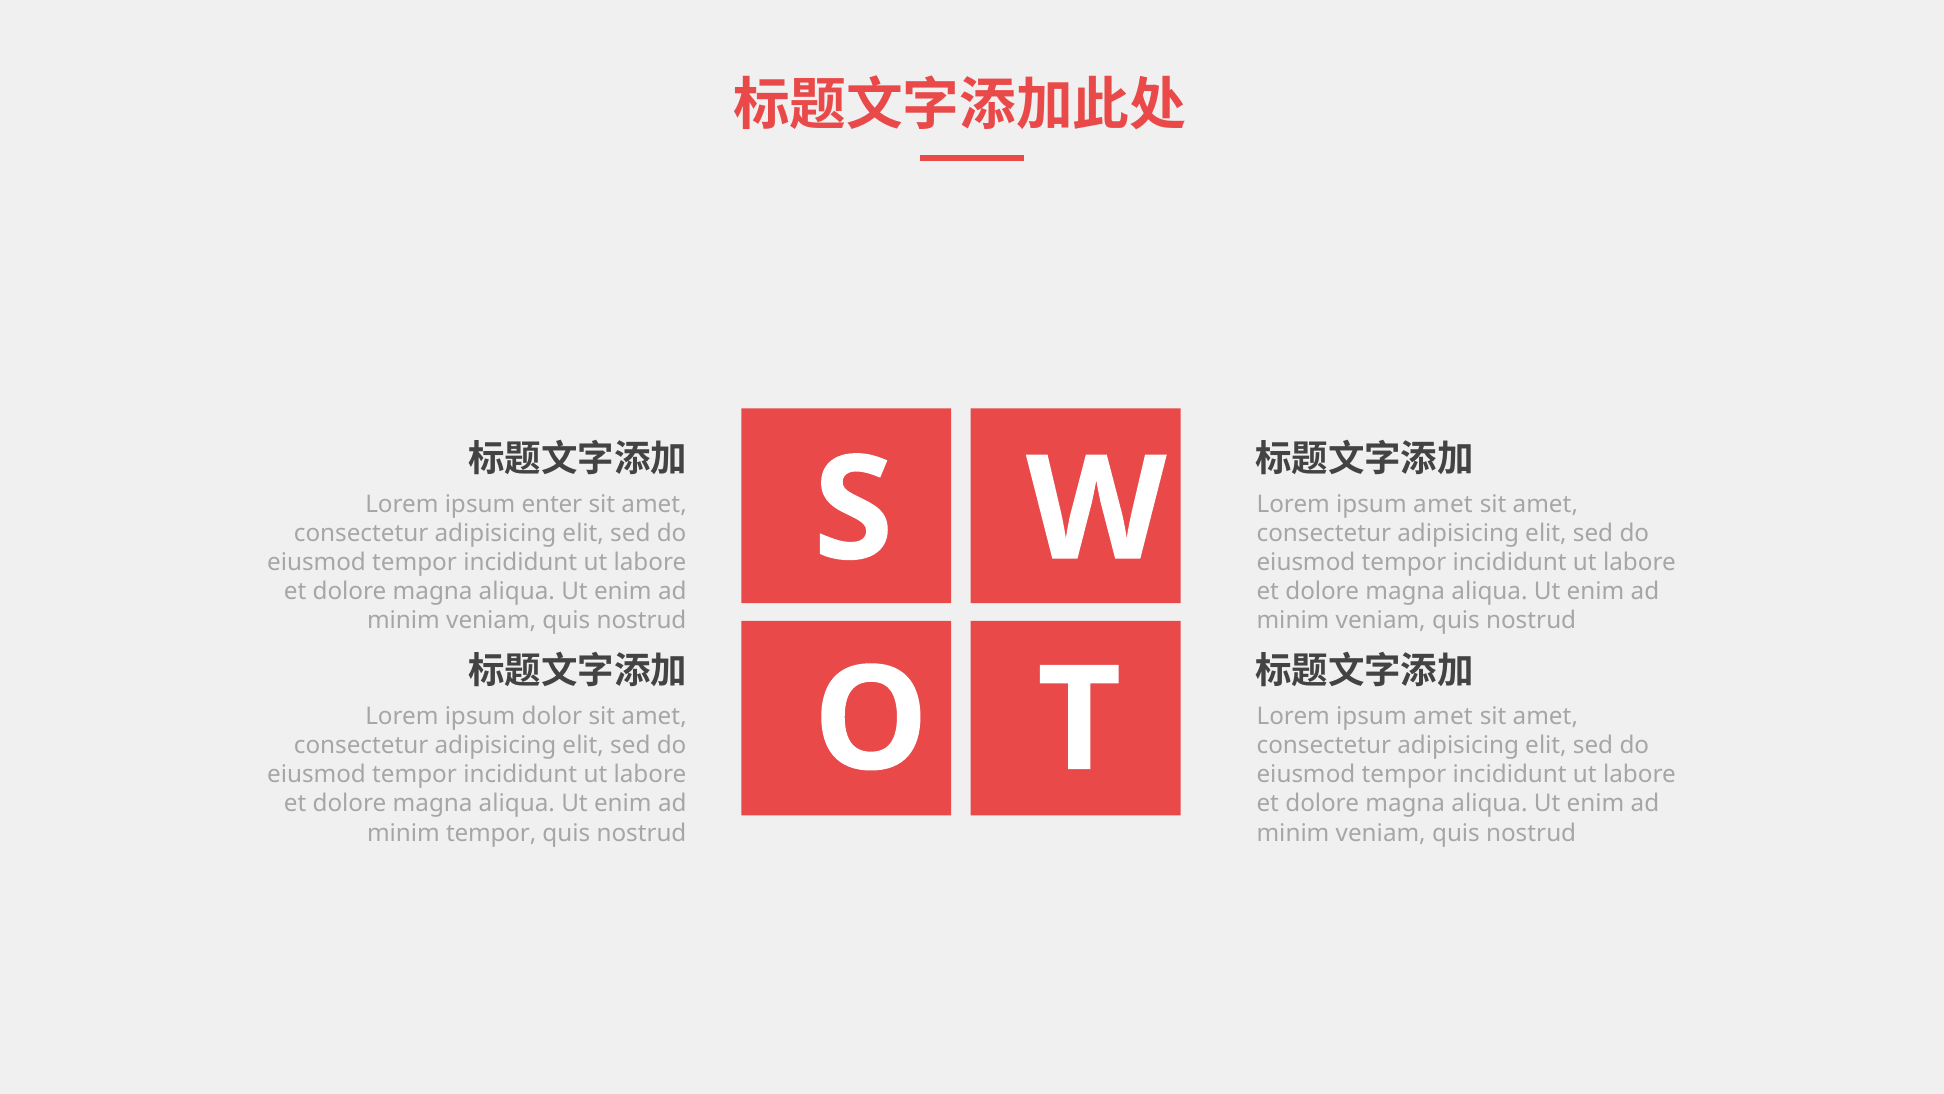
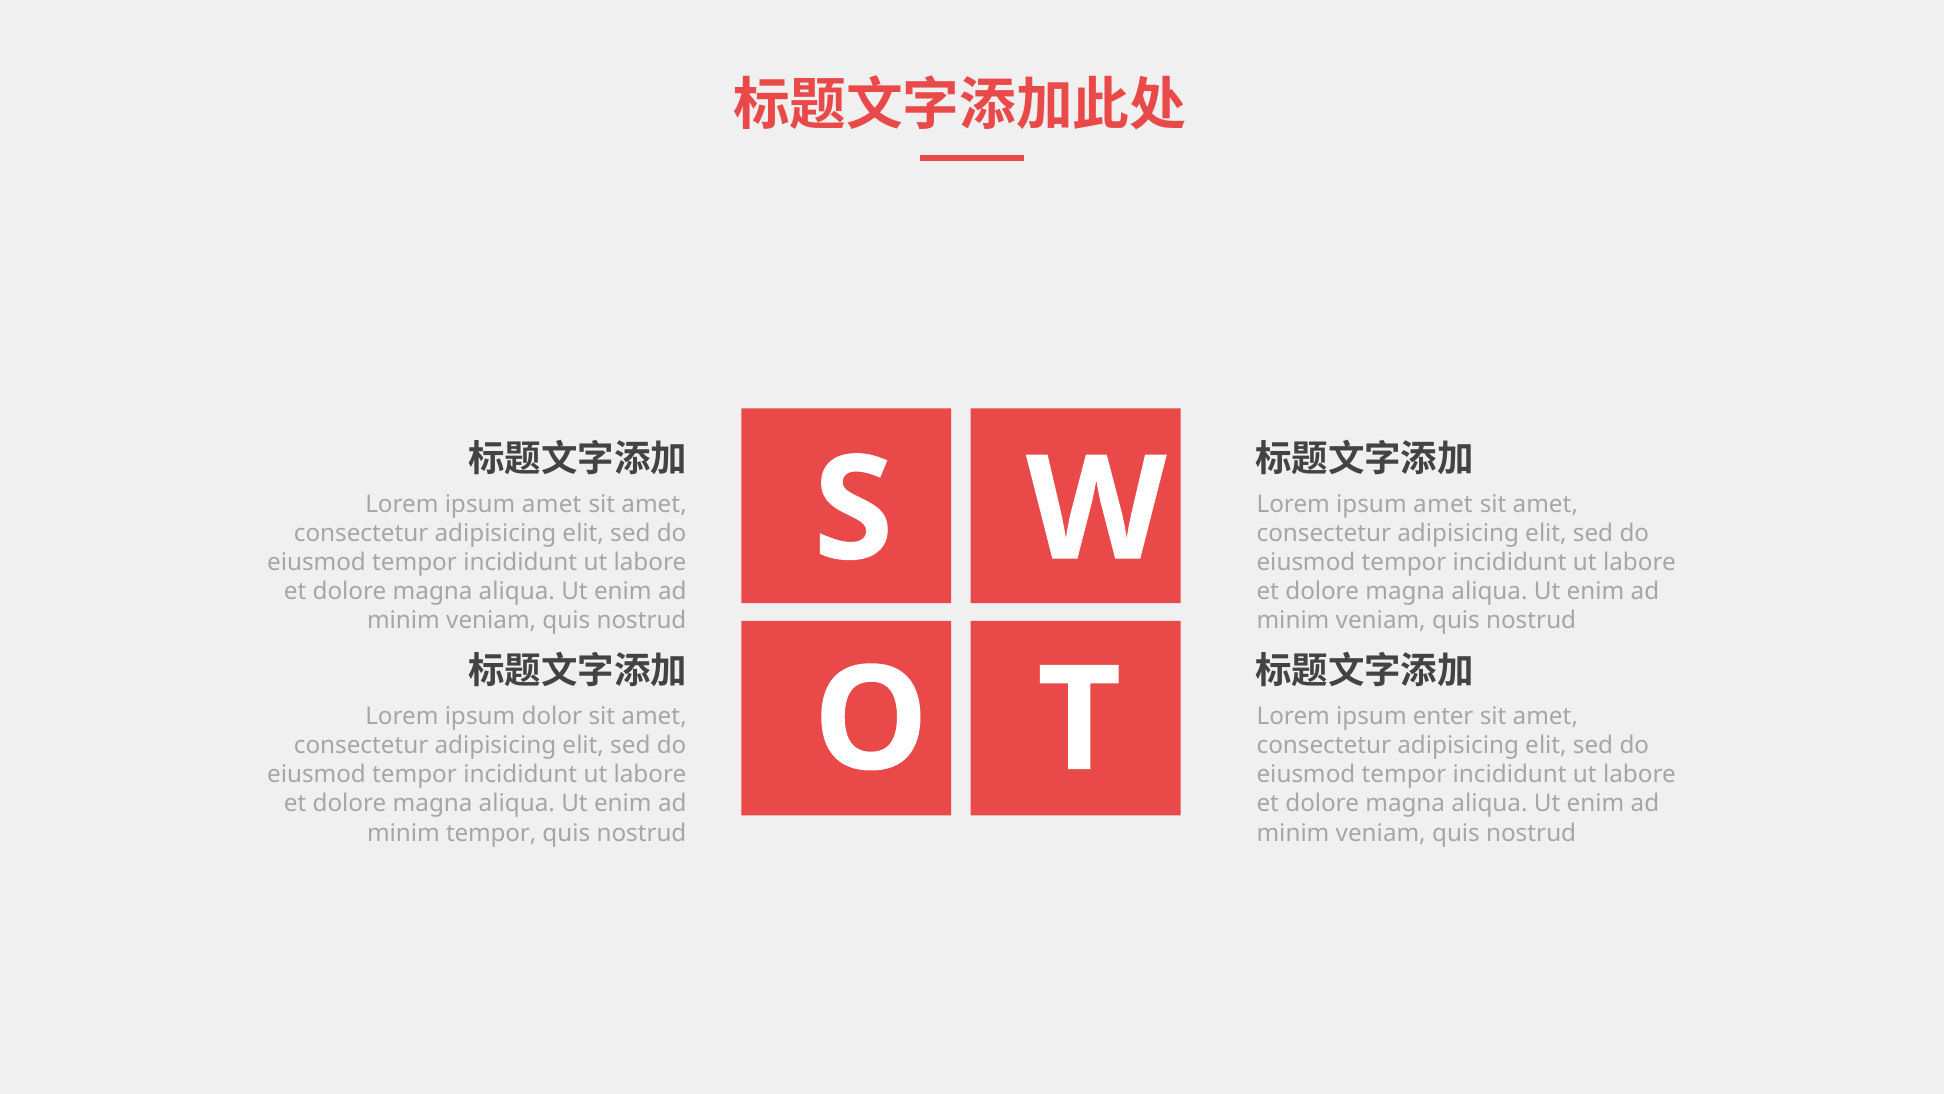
enter at (552, 504): enter -> amet
amet at (1443, 716): amet -> enter
